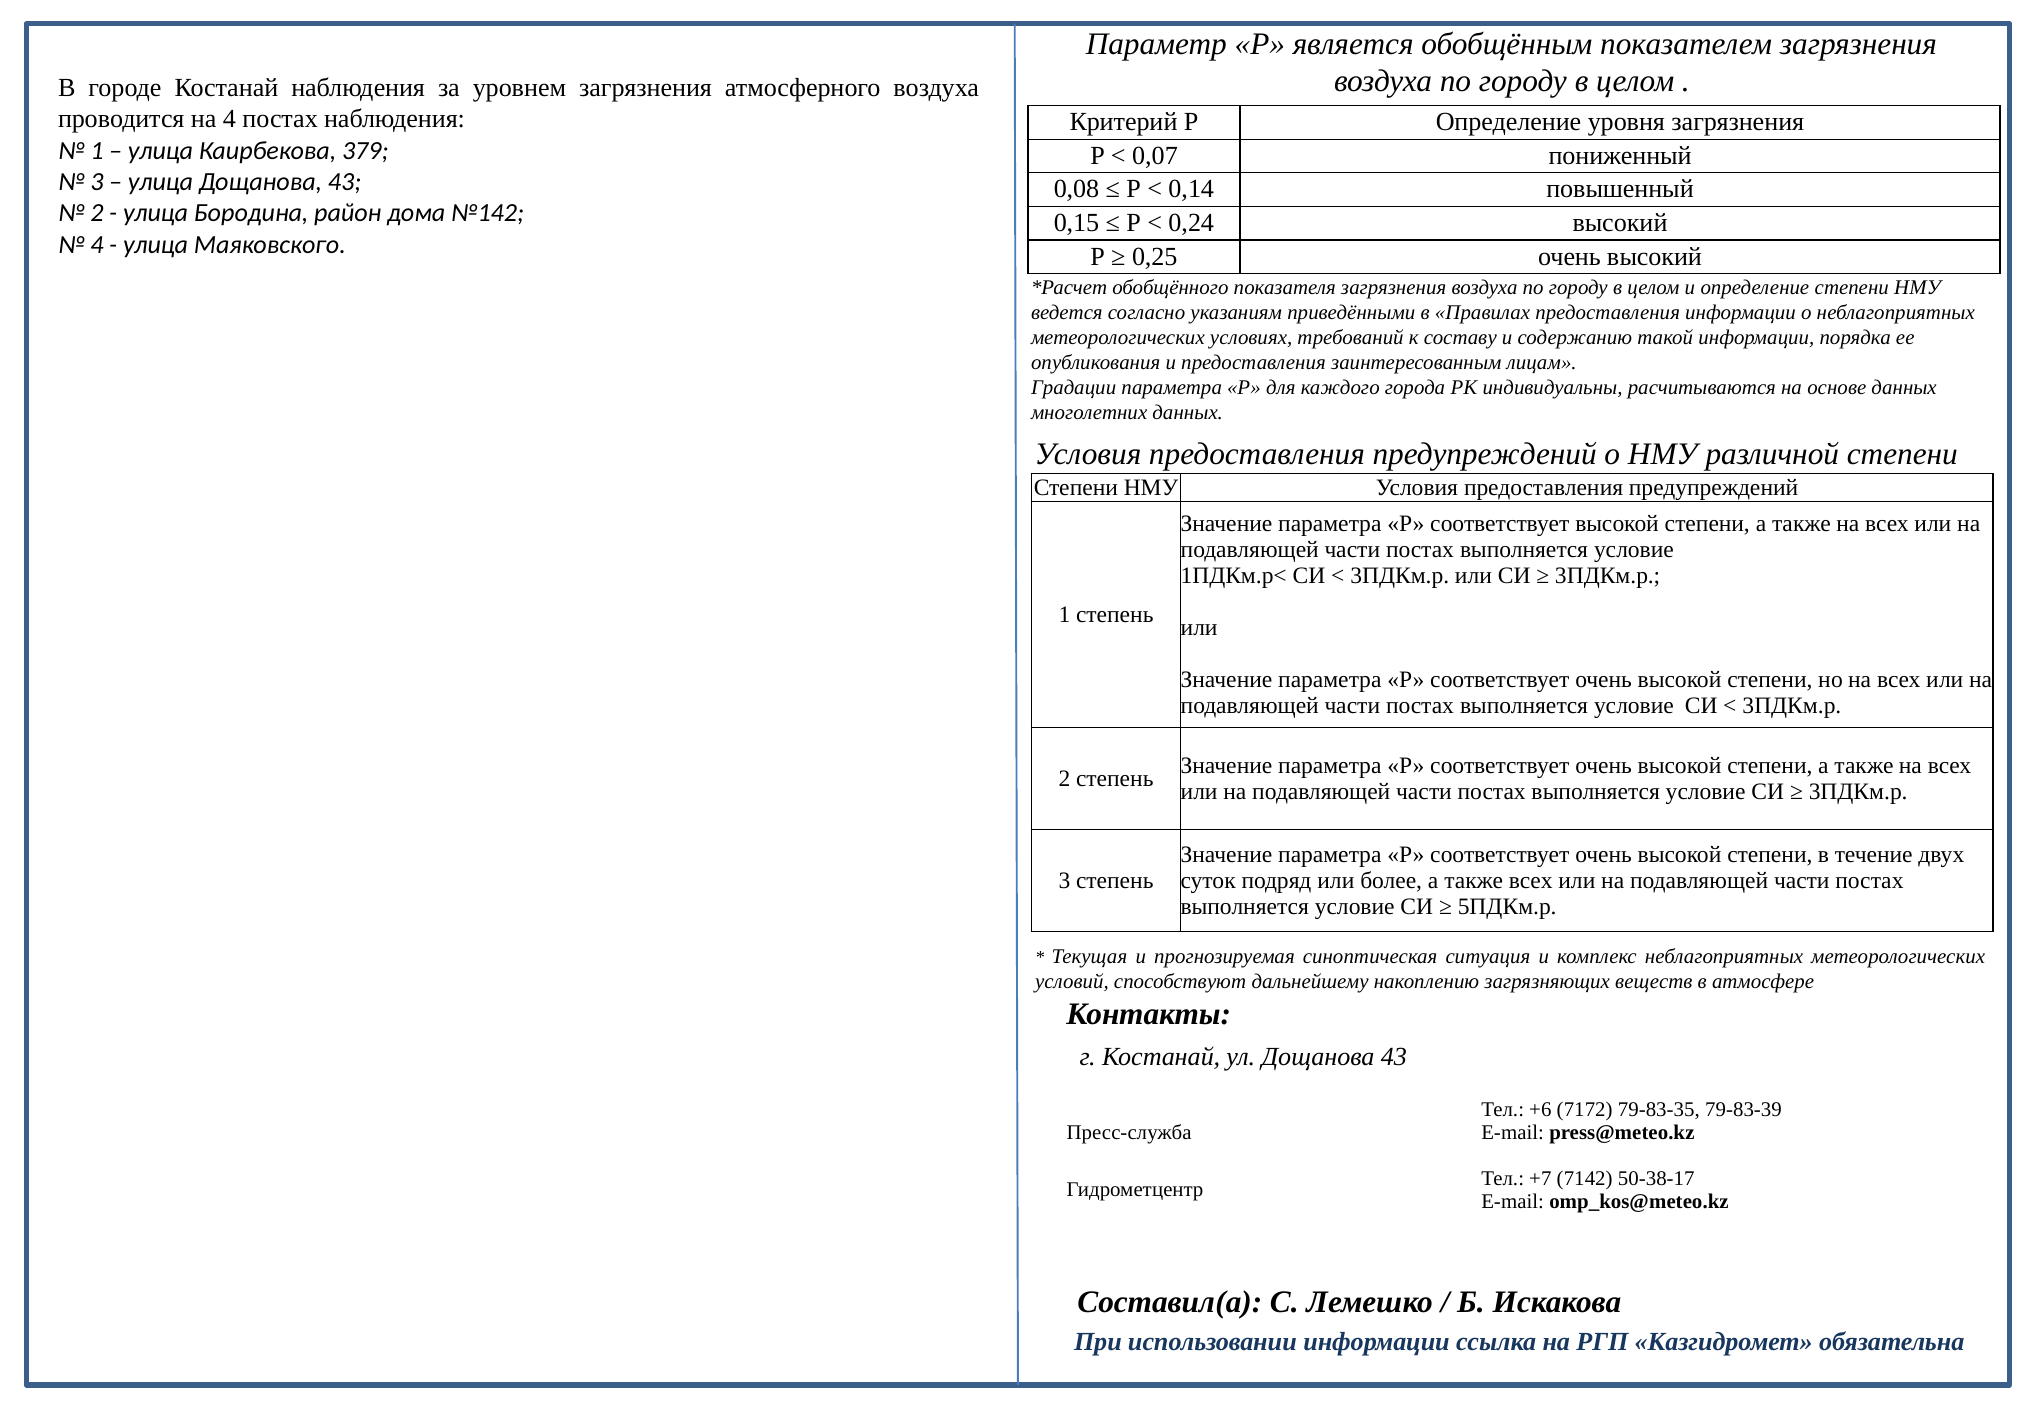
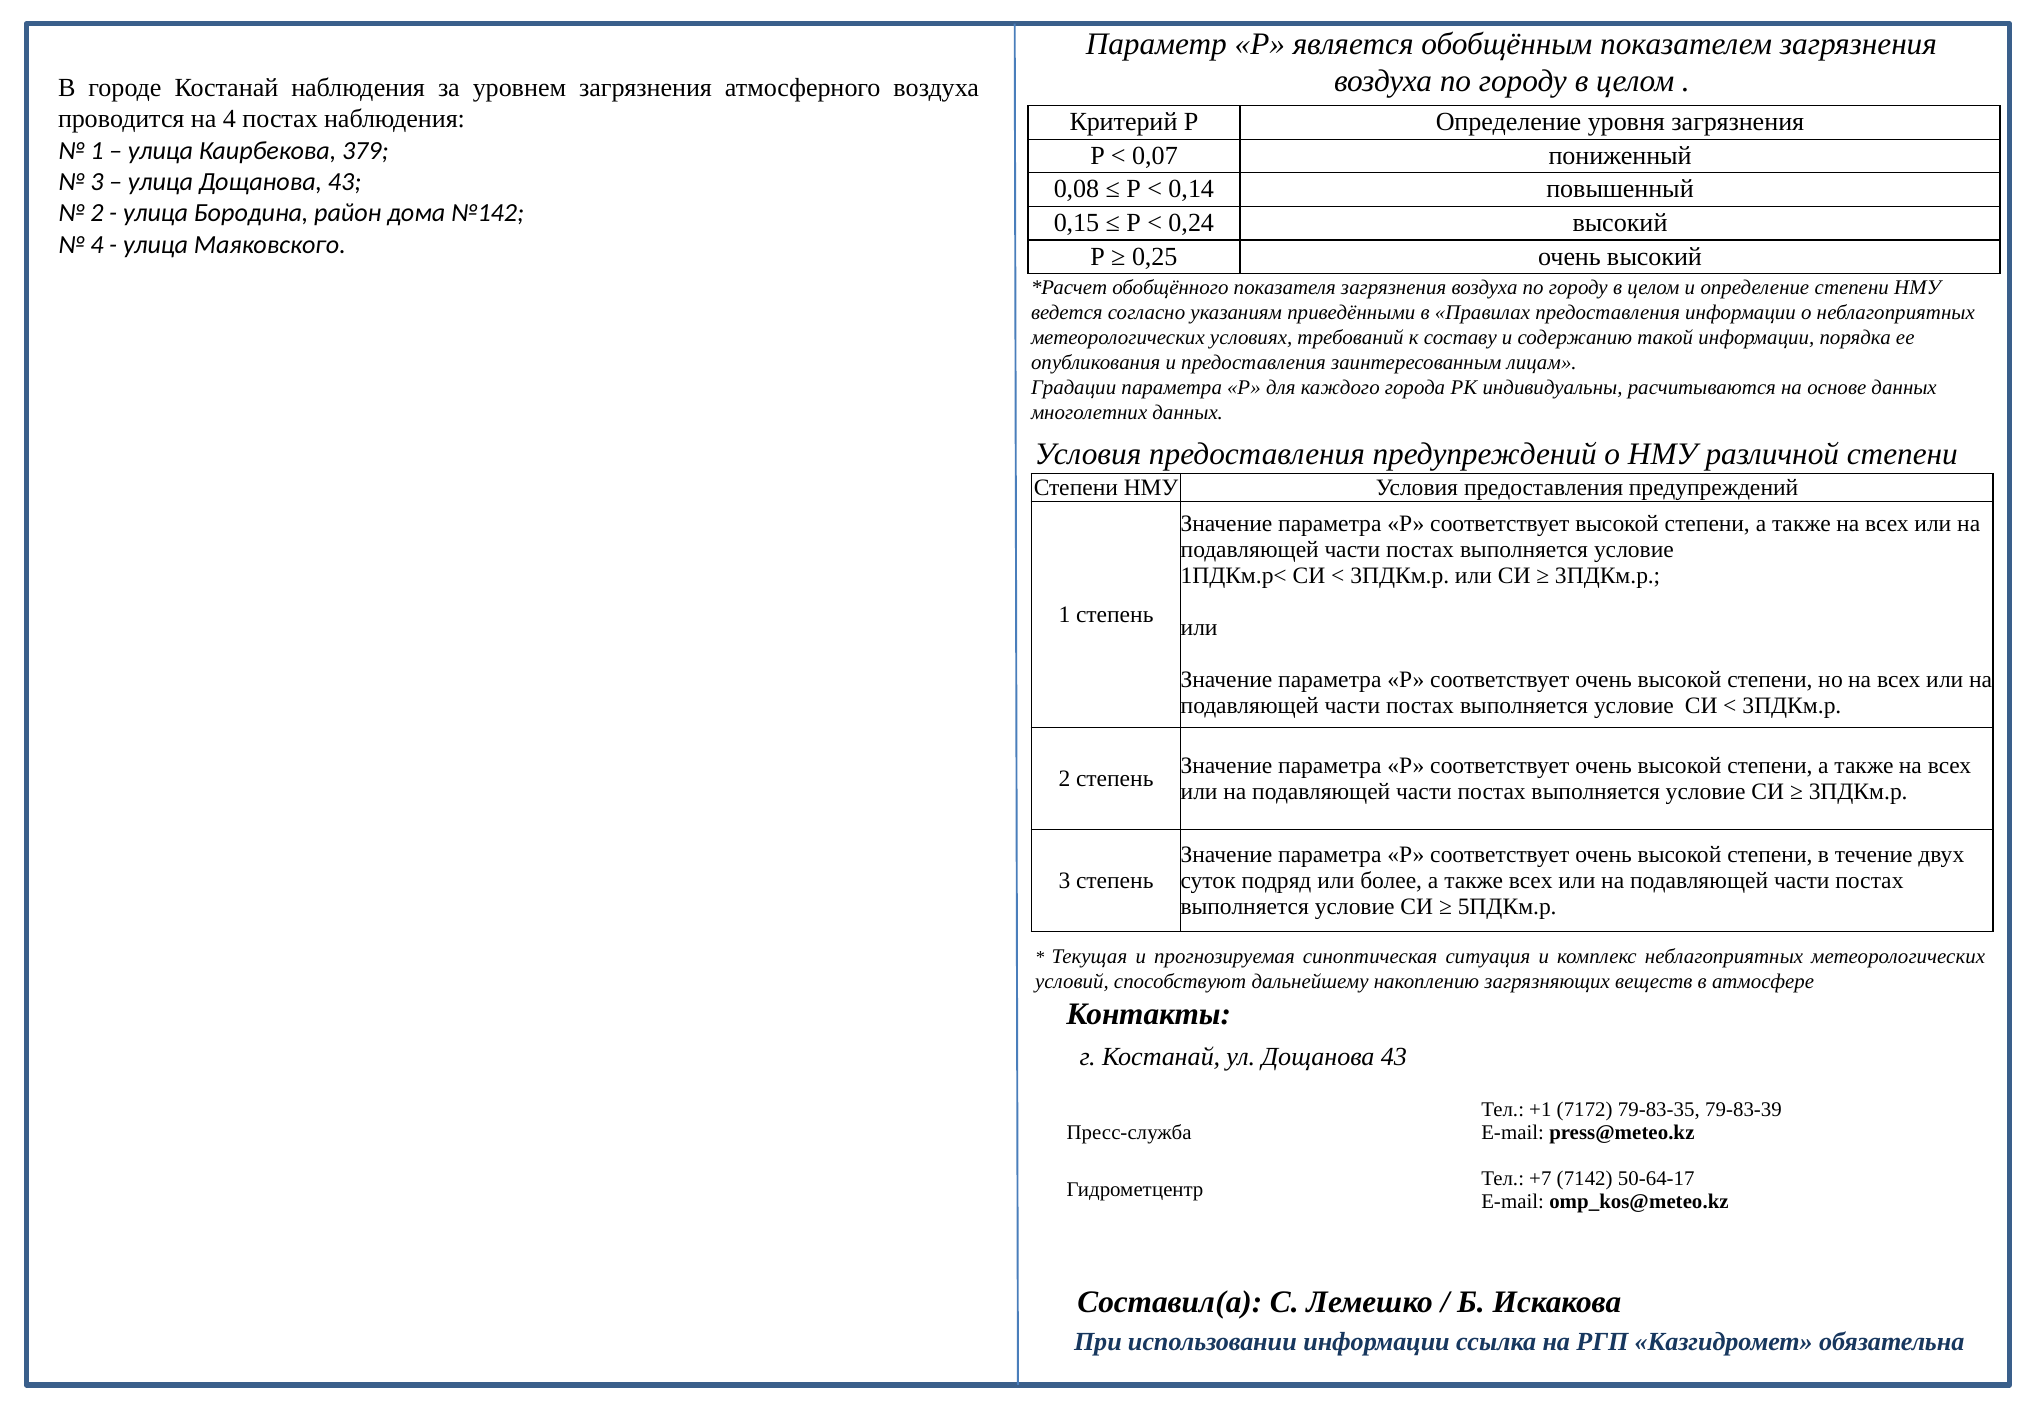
+6: +6 -> +1
50-38-17: 50-38-17 -> 50-64-17
